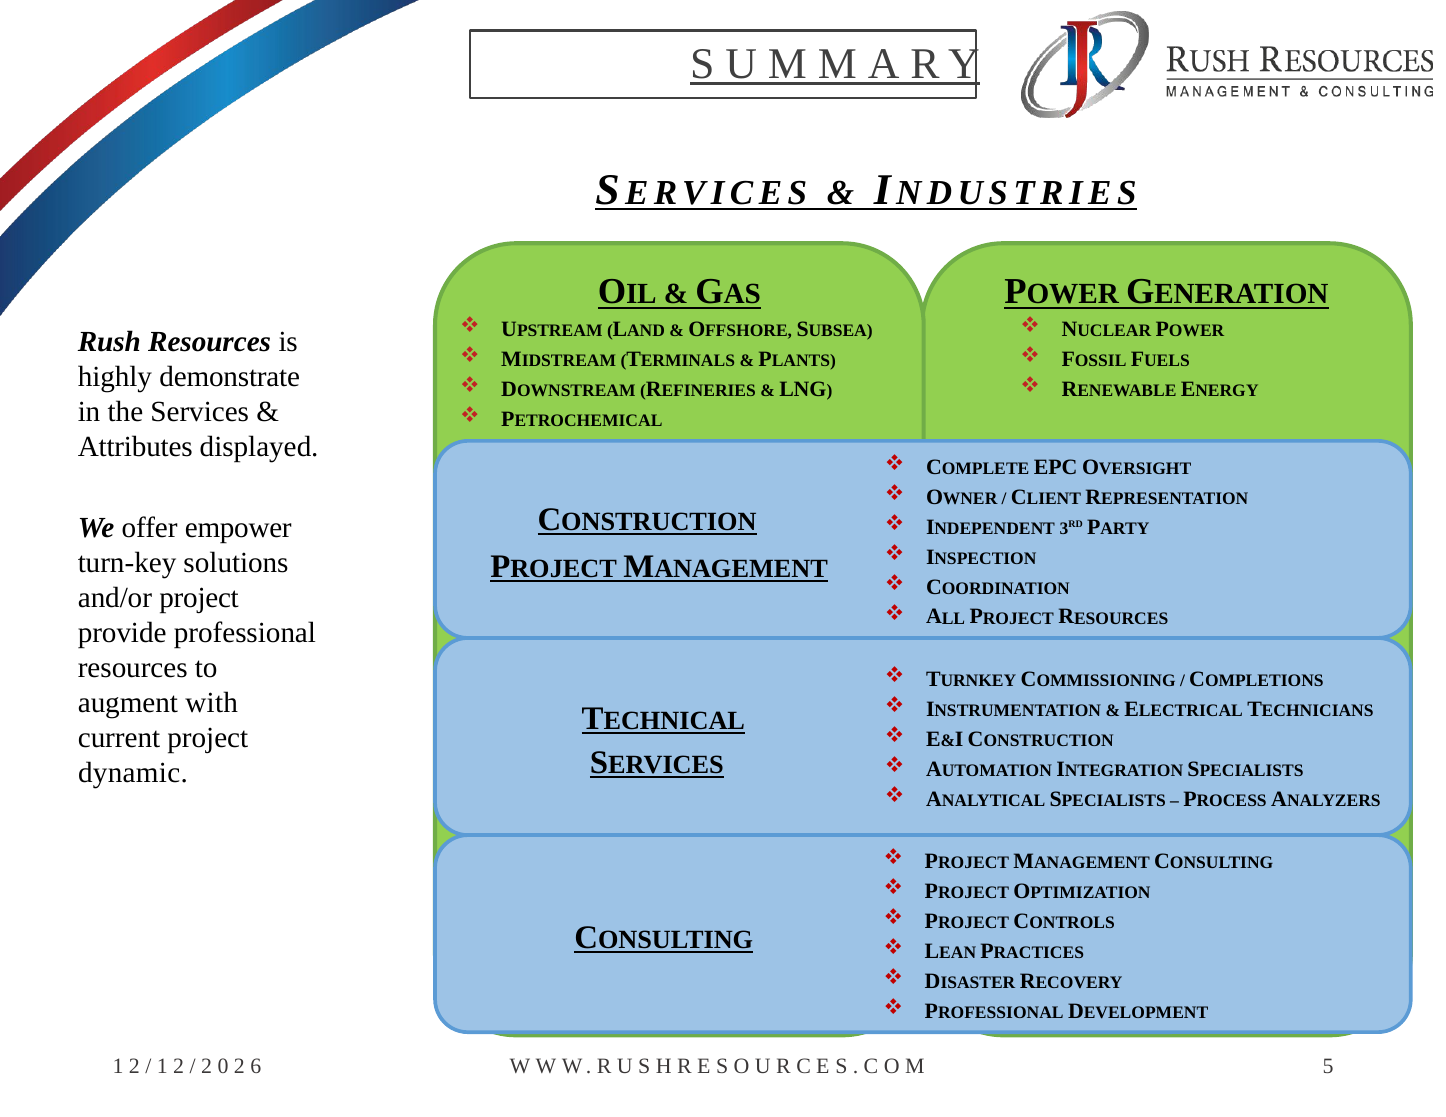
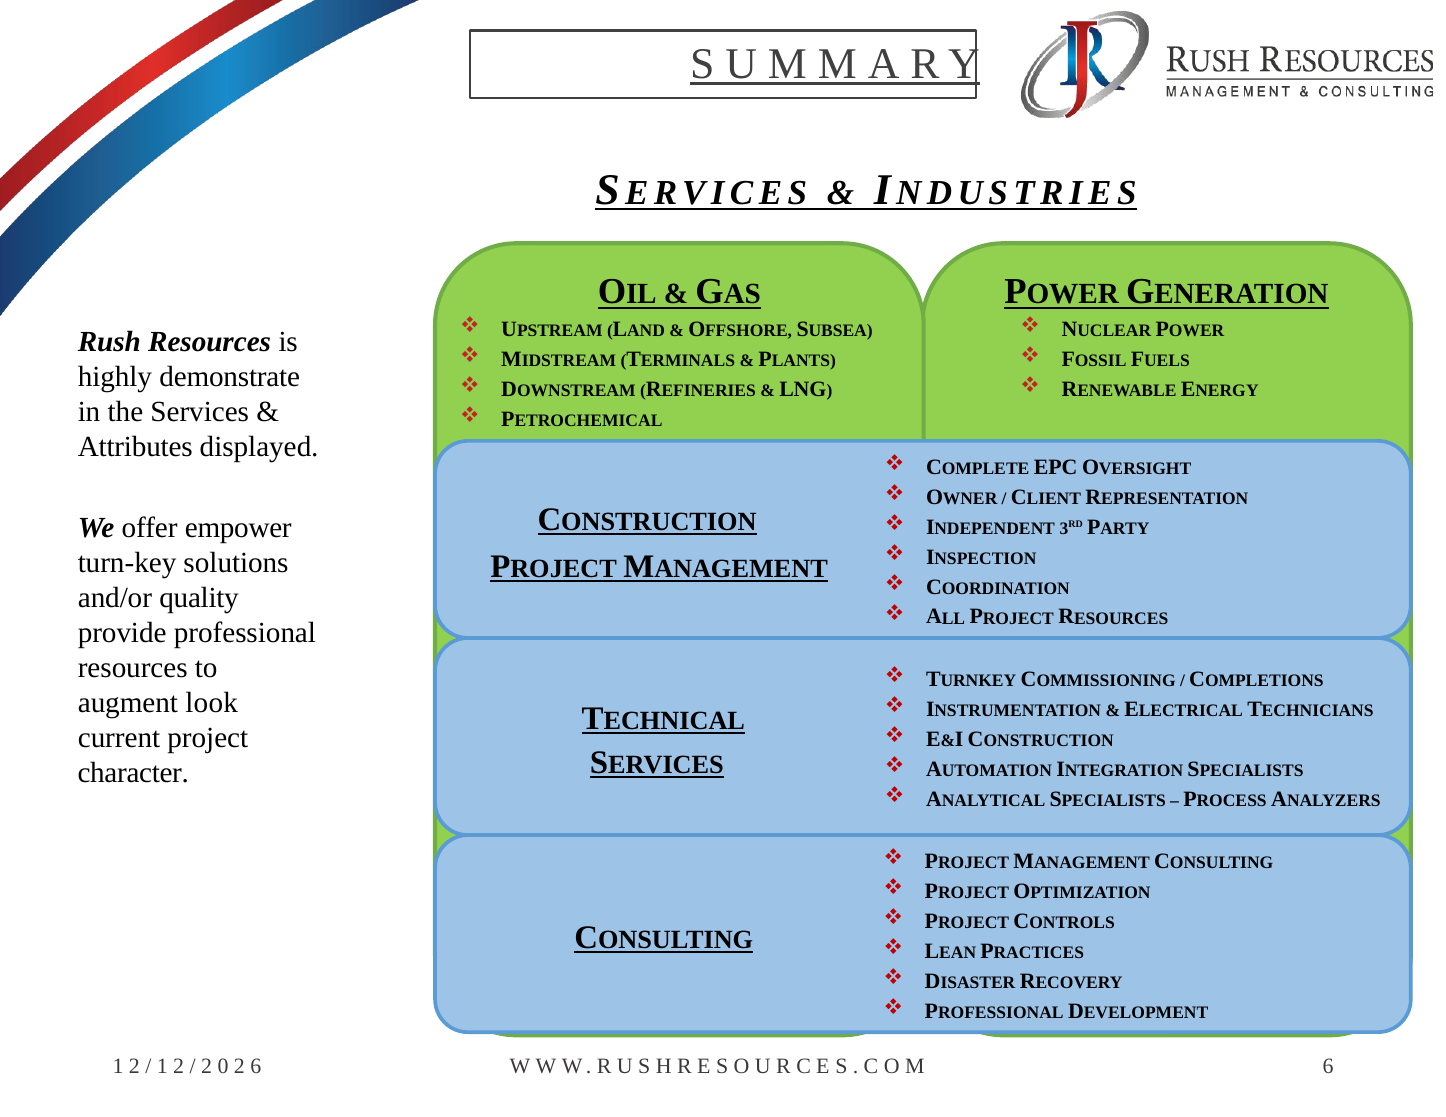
and/or project: project -> quality
with: with -> look
dynamic: dynamic -> character
5: 5 -> 6
